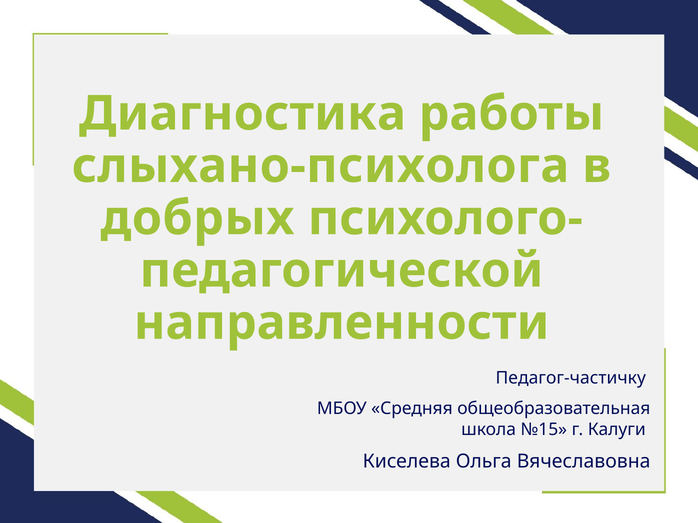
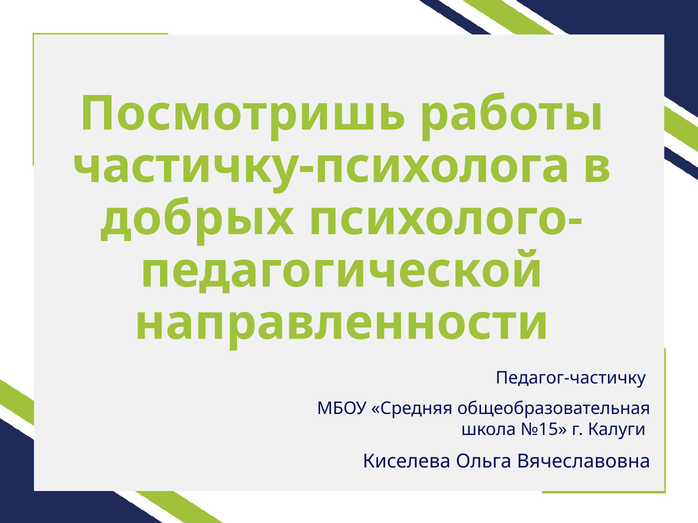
Диагностика: Диагностика -> Посмотришь
слыхано-психолога: слыхано-психолога -> частичку-психолога
